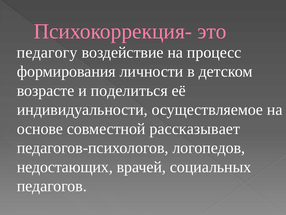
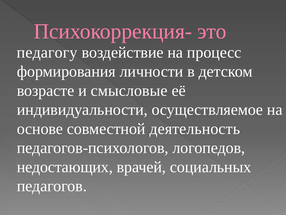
поделиться: поделиться -> смысловые
рассказывает: рассказывает -> деятельность
